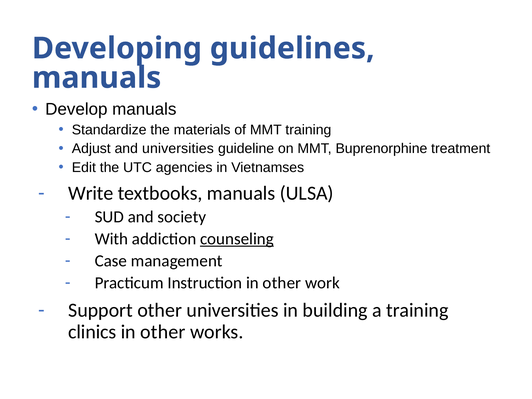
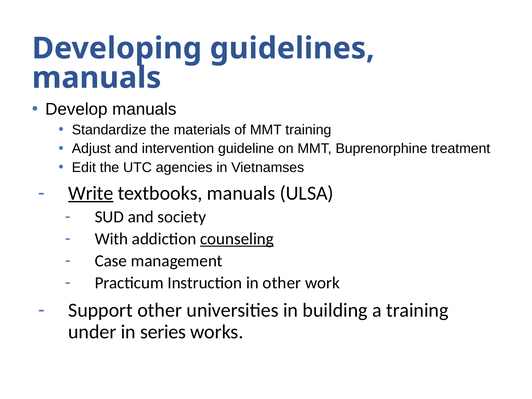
and universities: universities -> intervention
Write underline: none -> present
clinics: clinics -> under
other at (163, 332): other -> series
